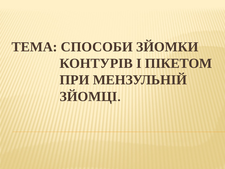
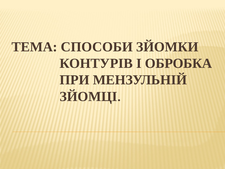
ПІКЕТОМ: ПІКЕТОМ -> ОБРОБКА
